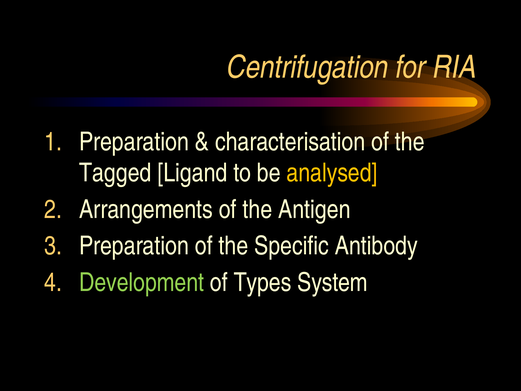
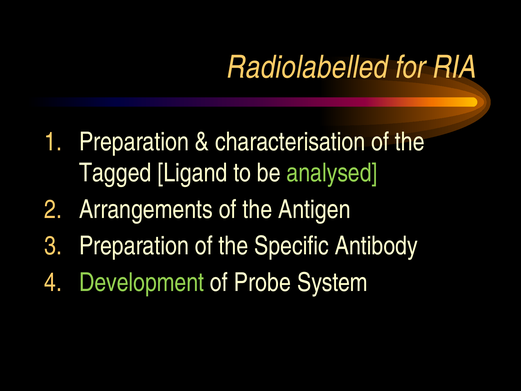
Centrifugation: Centrifugation -> Radiolabelled
analysed colour: yellow -> light green
Types: Types -> Probe
